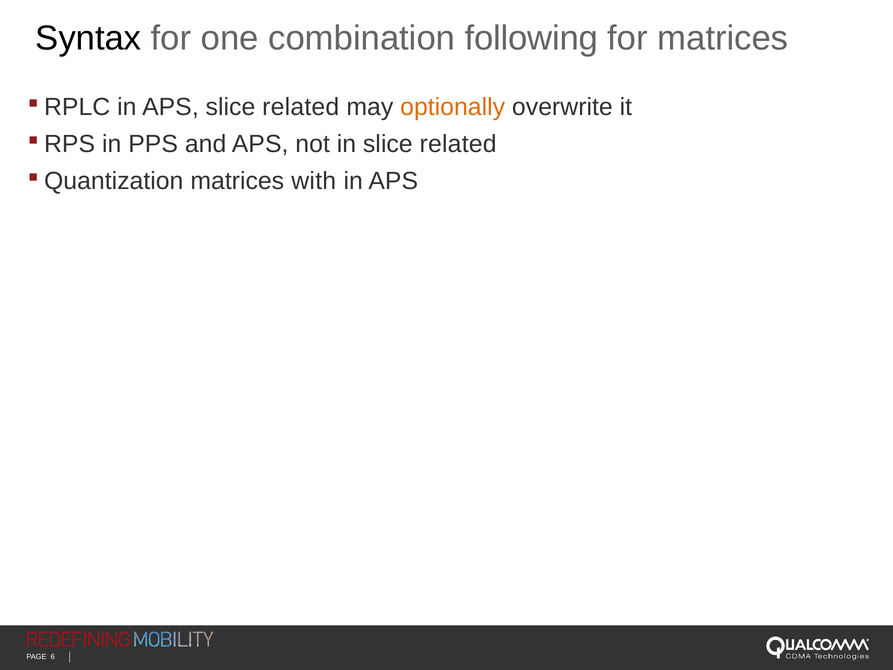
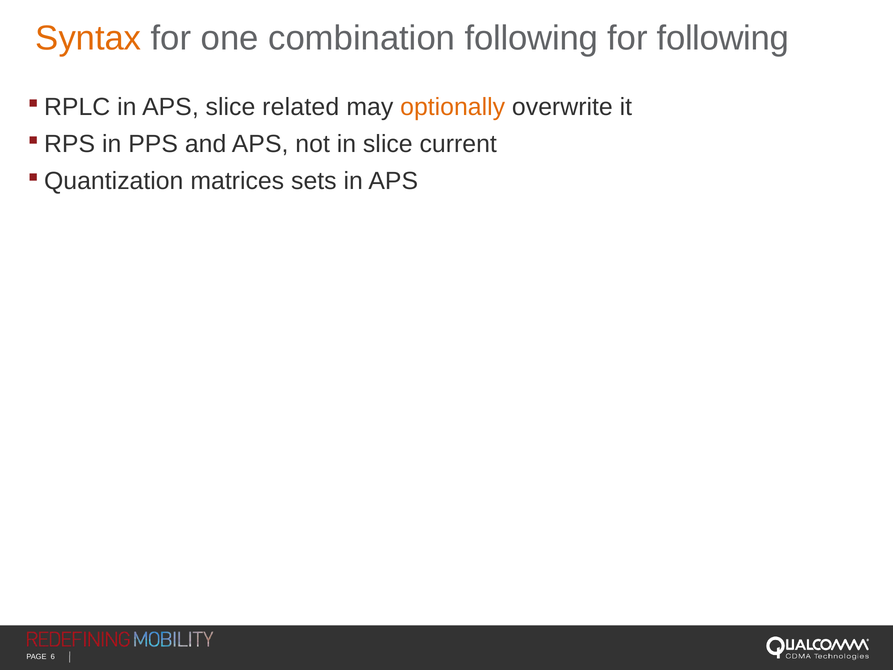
Syntax colour: black -> orange
for matrices: matrices -> following
in slice related: related -> current
with: with -> sets
